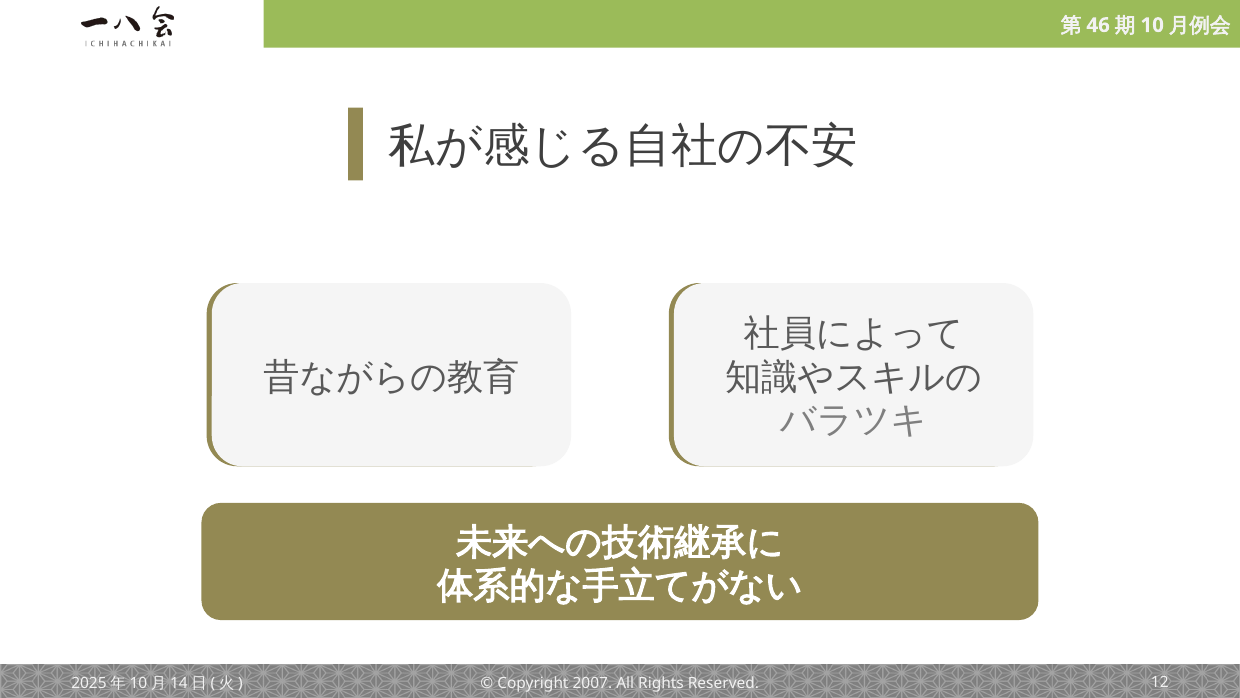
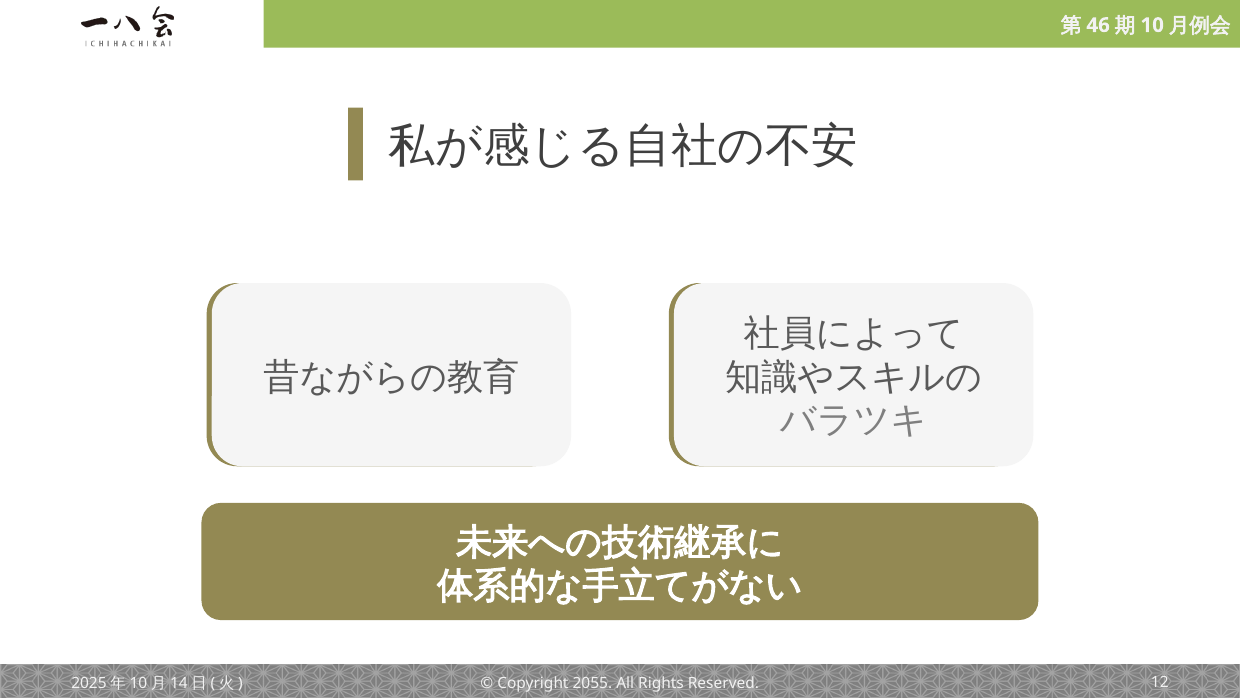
2007: 2007 -> 2055
